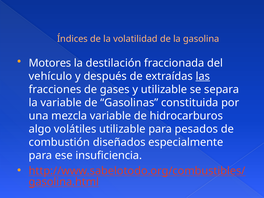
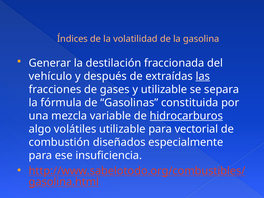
Motores: Motores -> Generar
la variable: variable -> fórmula
hidrocarburos underline: none -> present
pesados: pesados -> vectorial
